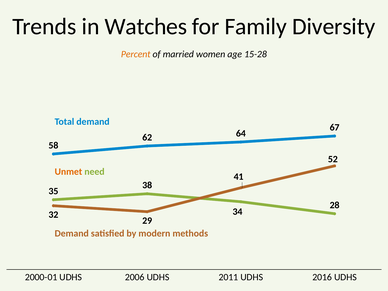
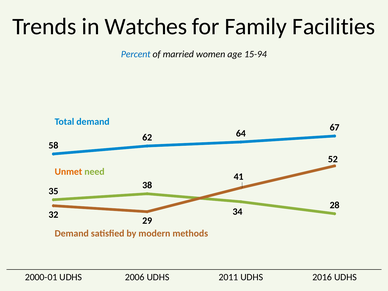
Diversity: Diversity -> Facilities
Percent colour: orange -> blue
15-28: 15-28 -> 15-94
